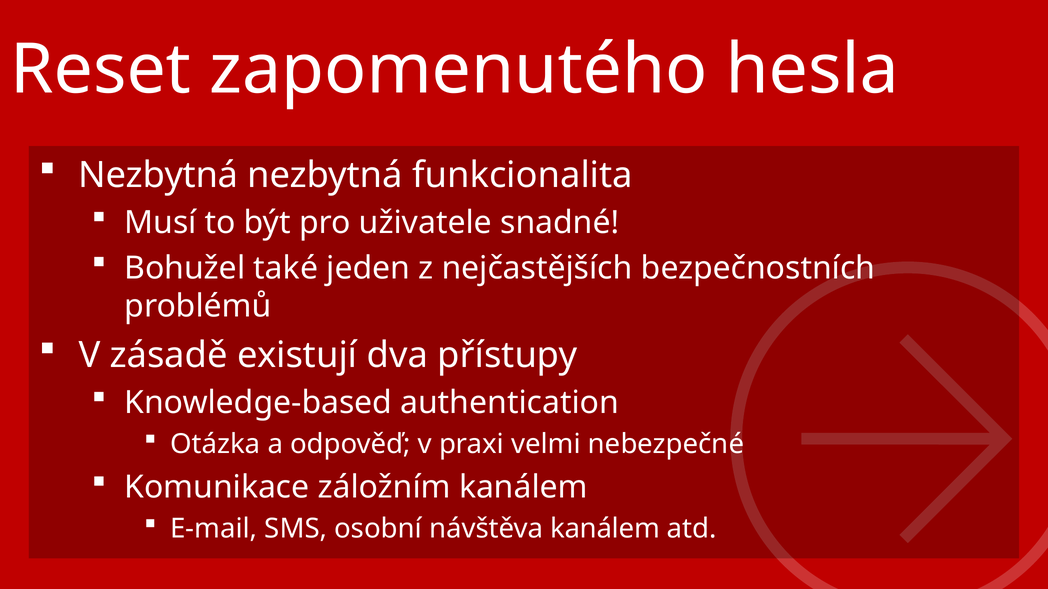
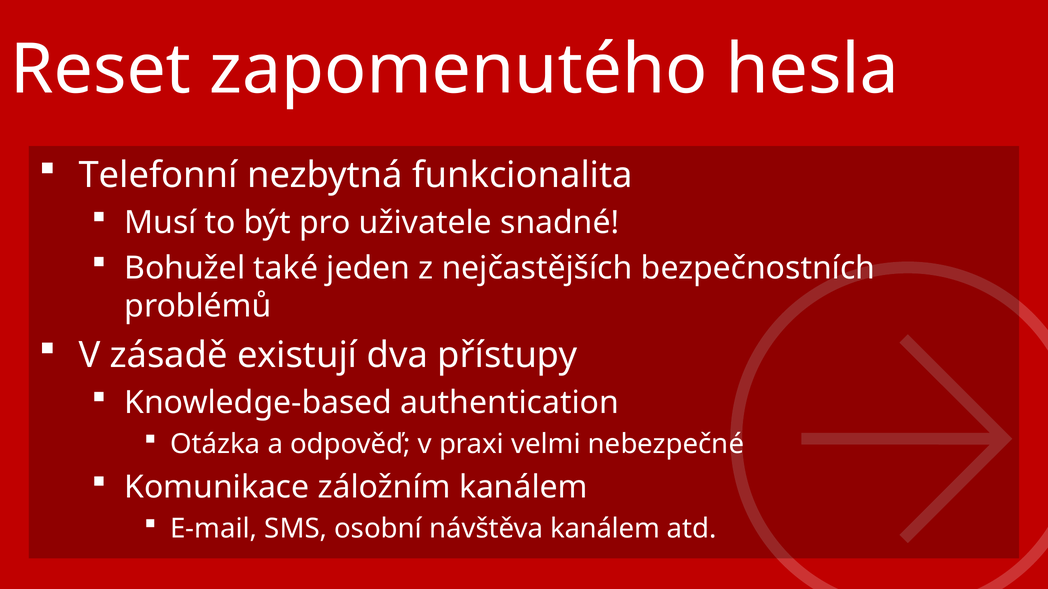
Nezbytná at (158, 175): Nezbytná -> Telefonní
